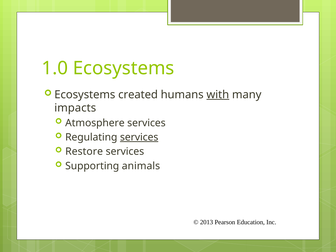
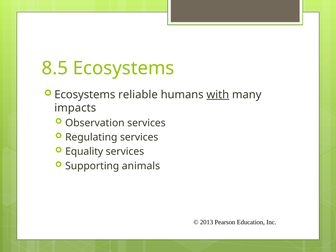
1.0: 1.0 -> 8.5
created: created -> reliable
Atmosphere: Atmosphere -> Observation
services at (139, 137) underline: present -> none
Restore: Restore -> Equality
